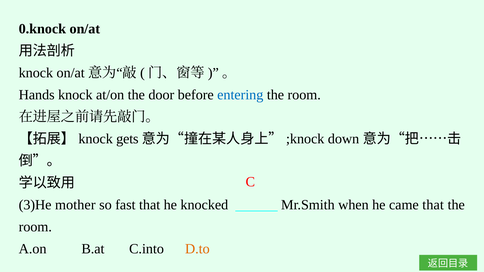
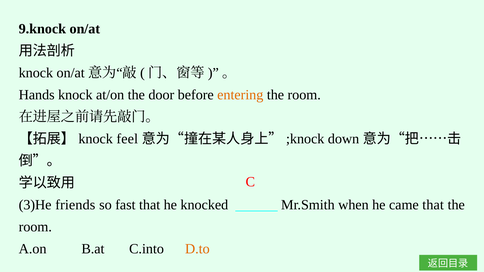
0.knock: 0.knock -> 9.knock
entering colour: blue -> orange
gets: gets -> feel
mother: mother -> friends
